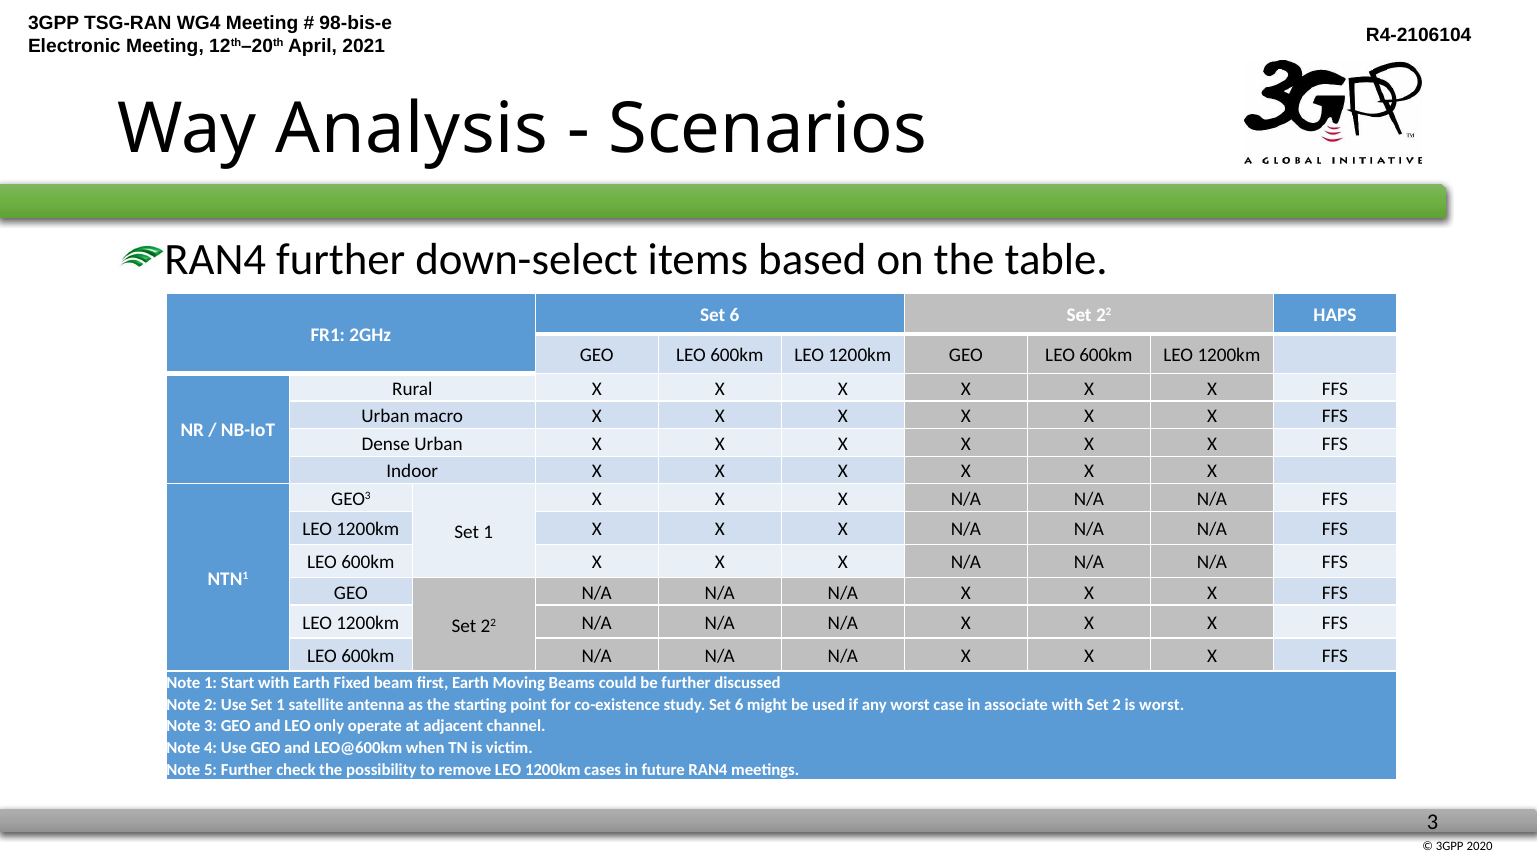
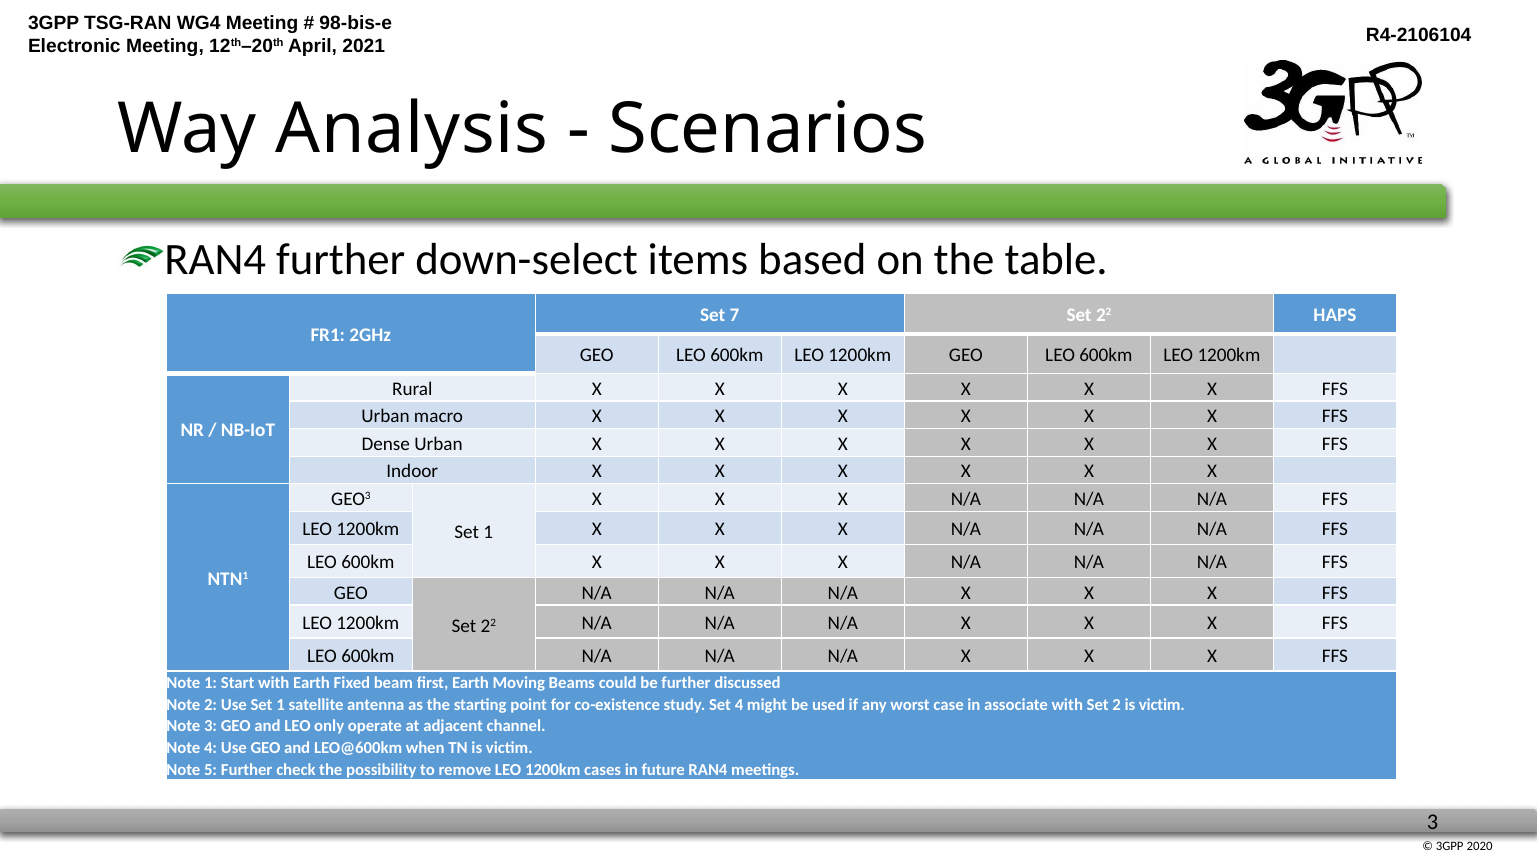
6 at (735, 315): 6 -> 7
study Set 6: 6 -> 4
2 is worst: worst -> victim
